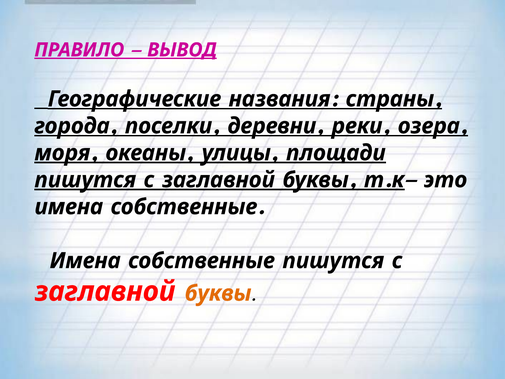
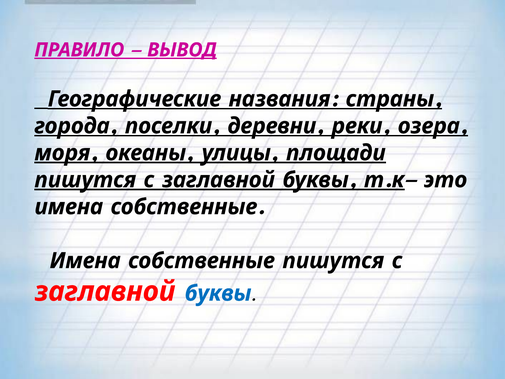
буквы at (218, 293) colour: orange -> blue
